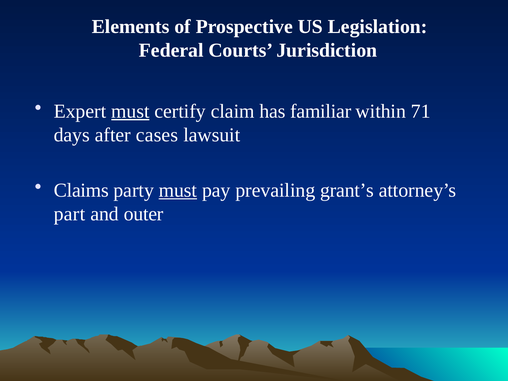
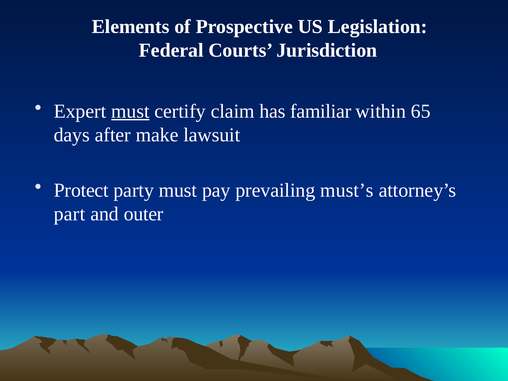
71: 71 -> 65
cases: cases -> make
Claims: Claims -> Protect
must at (178, 190) underline: present -> none
grant’s: grant’s -> must’s
